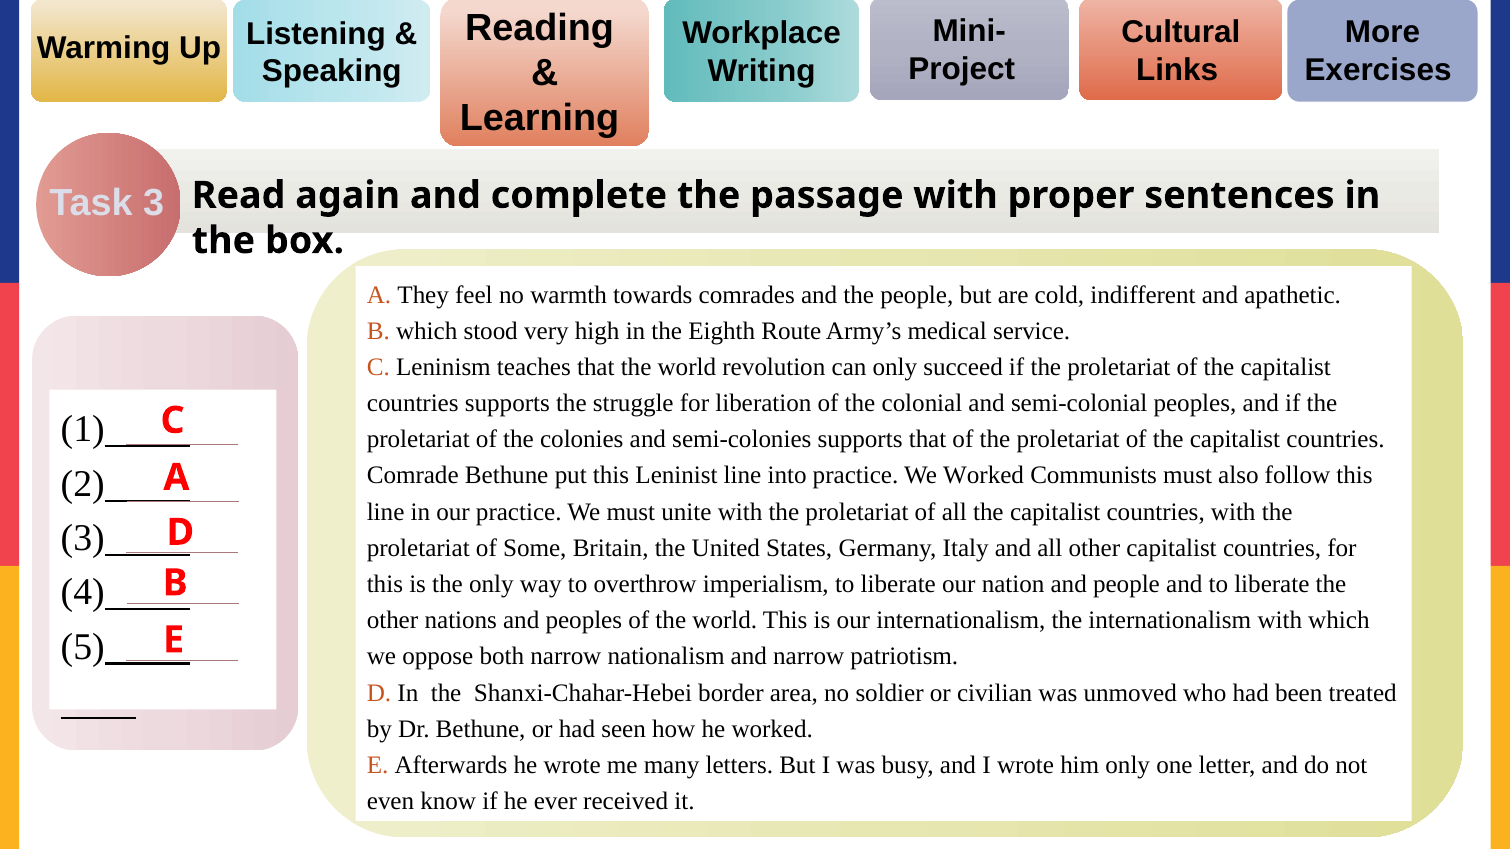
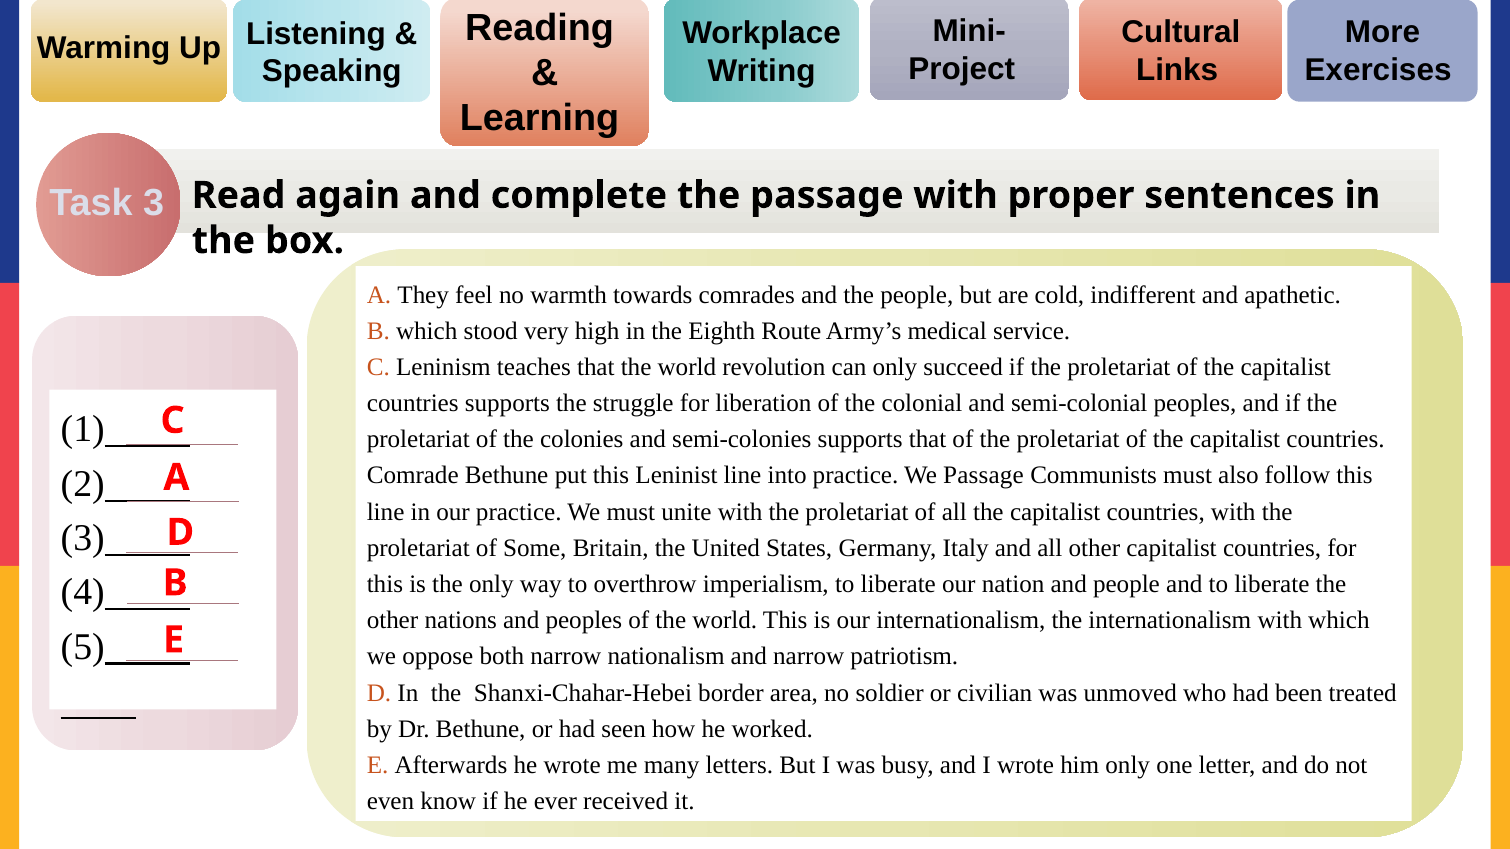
We Worked: Worked -> Passage
